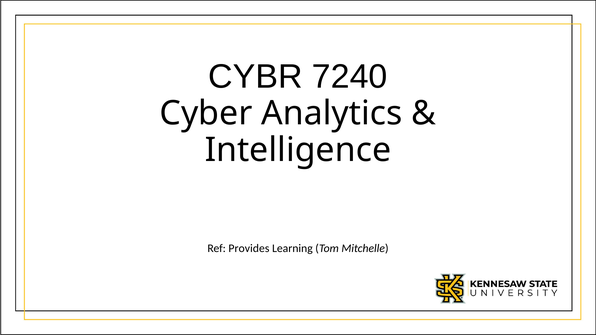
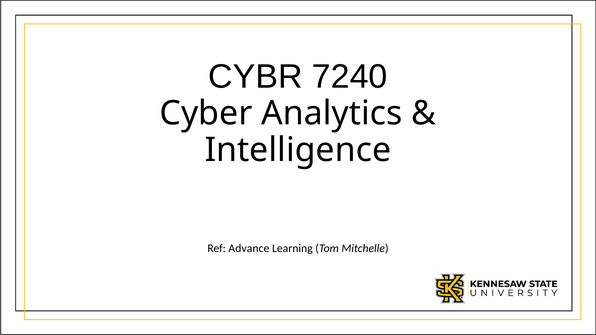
Provides: Provides -> Advance
